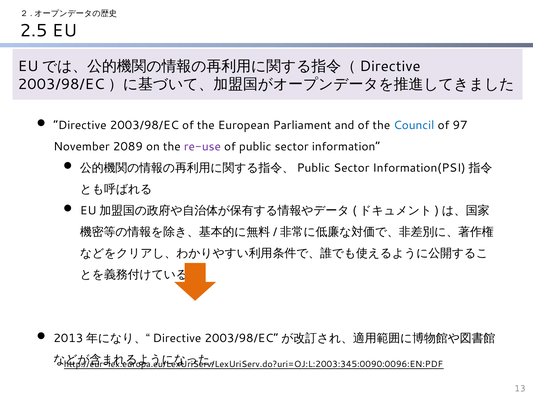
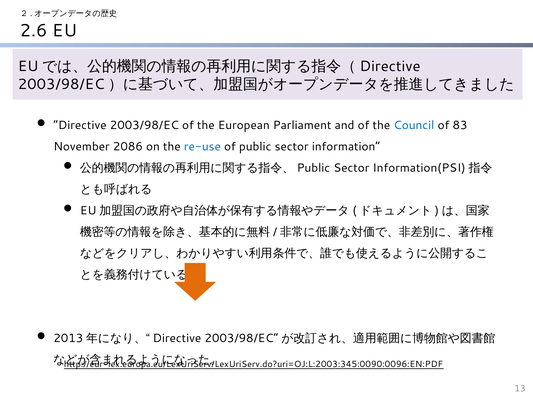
2.5: 2.5 -> 2.6
97: 97 -> 83
2089: 2089 -> 2086
re-use colour: purple -> blue
